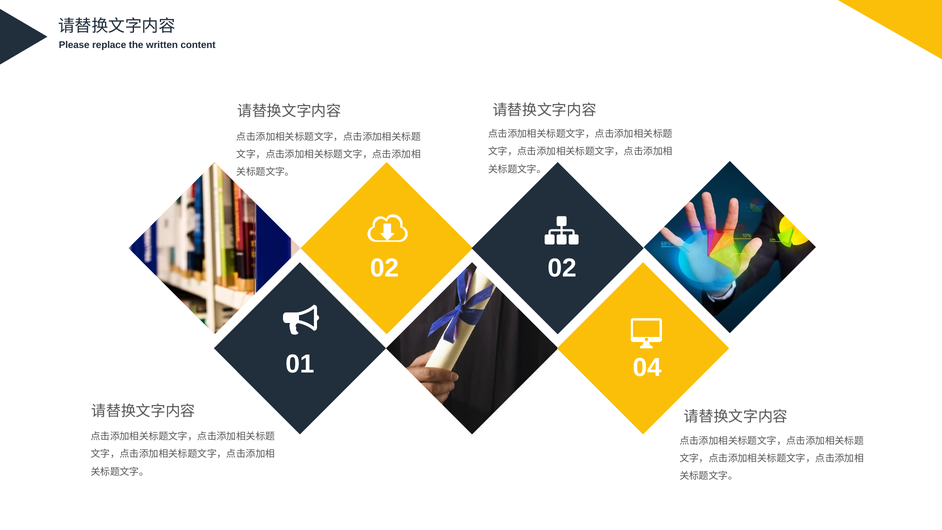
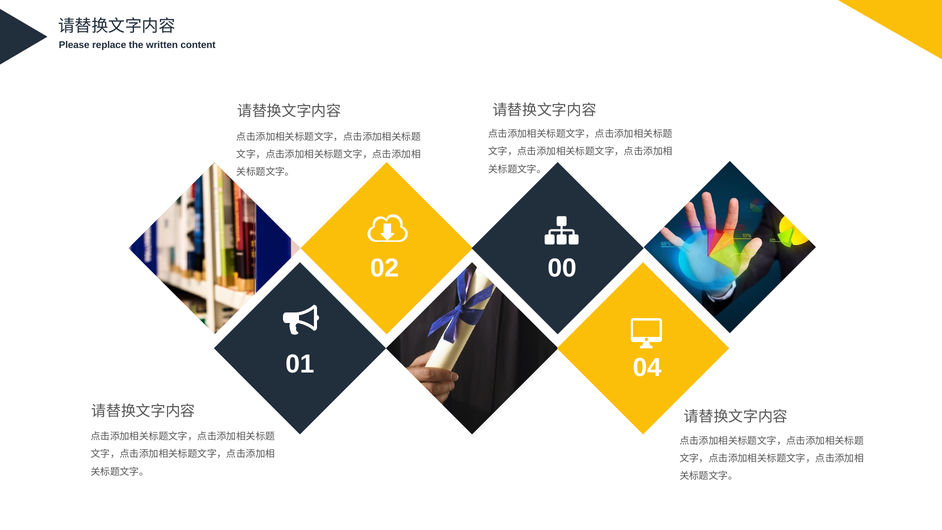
02 02: 02 -> 00
